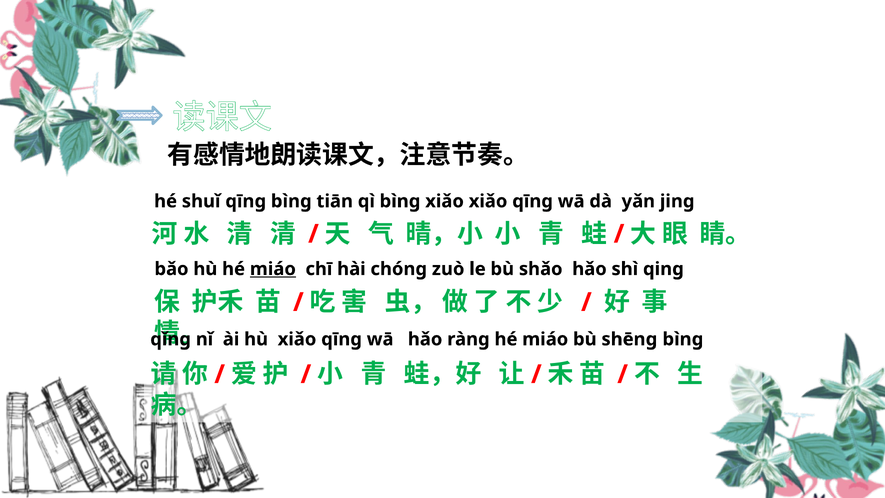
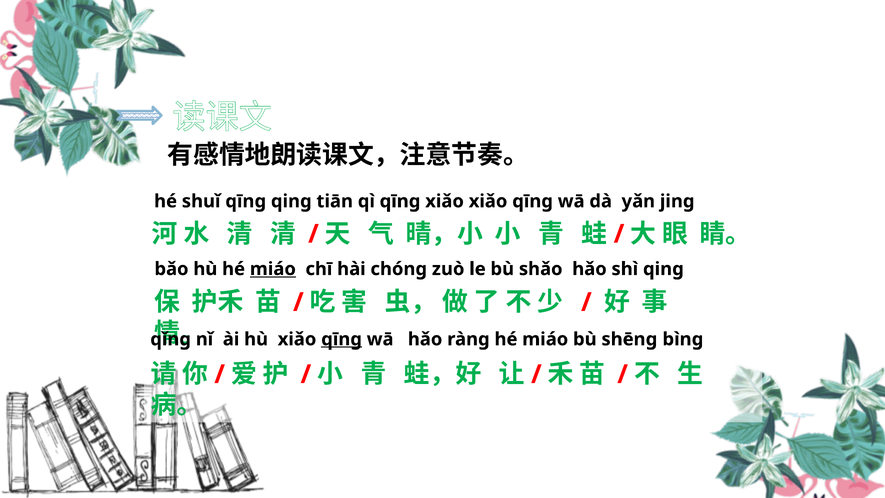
qīng bìng: bìng -> qing
qì bìng: bìng -> qīng
qīng at (342, 339) underline: none -> present
